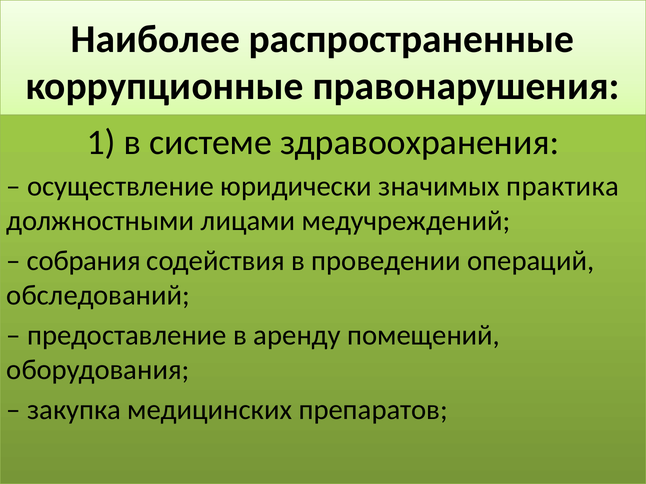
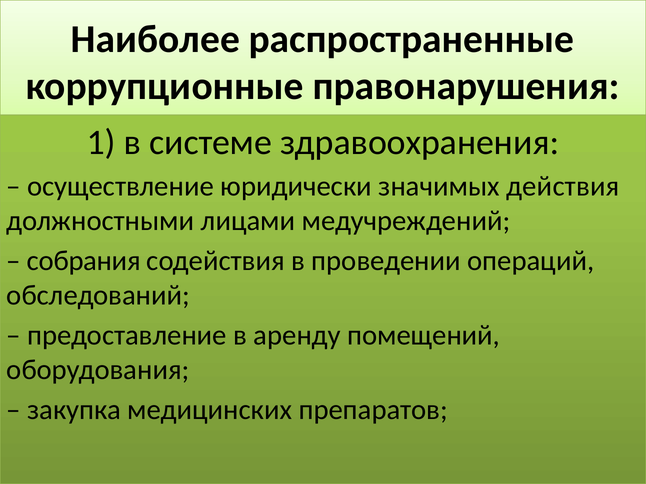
практика: практика -> действия
